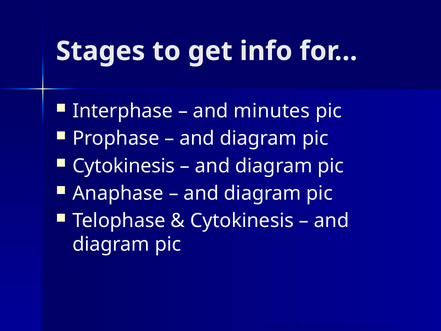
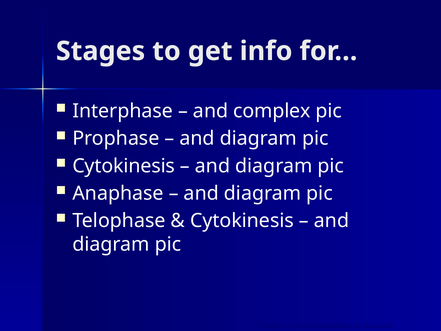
minutes: minutes -> complex
